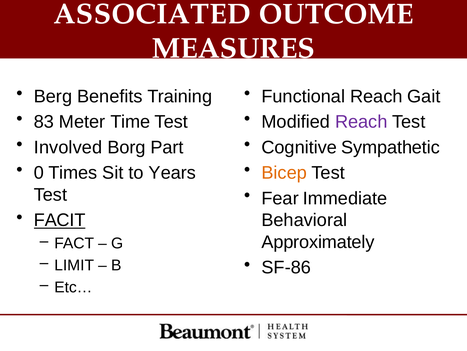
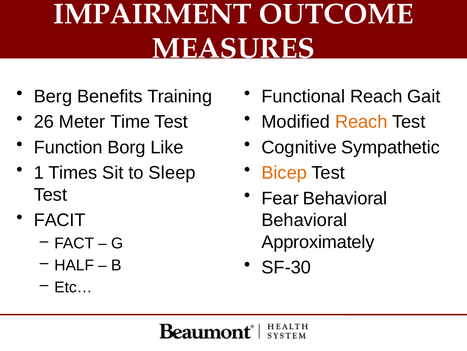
ASSOCIATED: ASSOCIATED -> IMPAIRMENT
83: 83 -> 26
Reach at (361, 122) colour: purple -> orange
Involved: Involved -> Function
Part: Part -> Like
0: 0 -> 1
Years: Years -> Sleep
Fear Immediate: Immediate -> Behavioral
FACIT underline: present -> none
LIMIT: LIMIT -> HALF
SF-86: SF-86 -> SF-30
